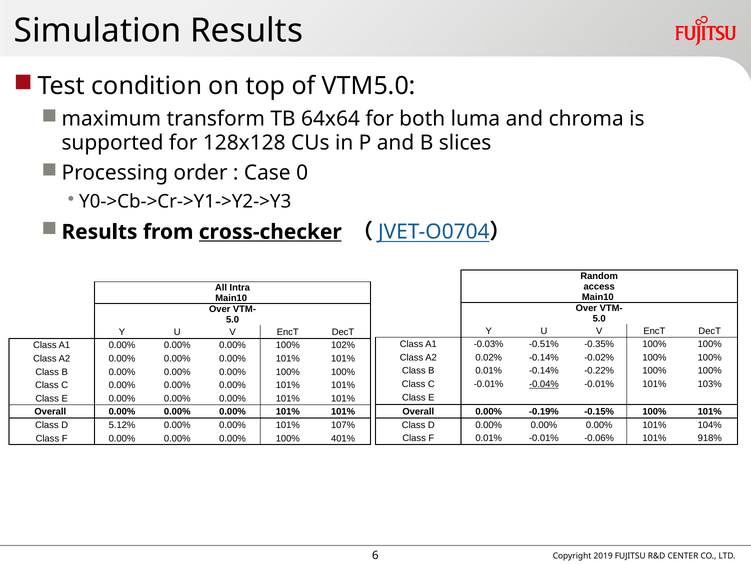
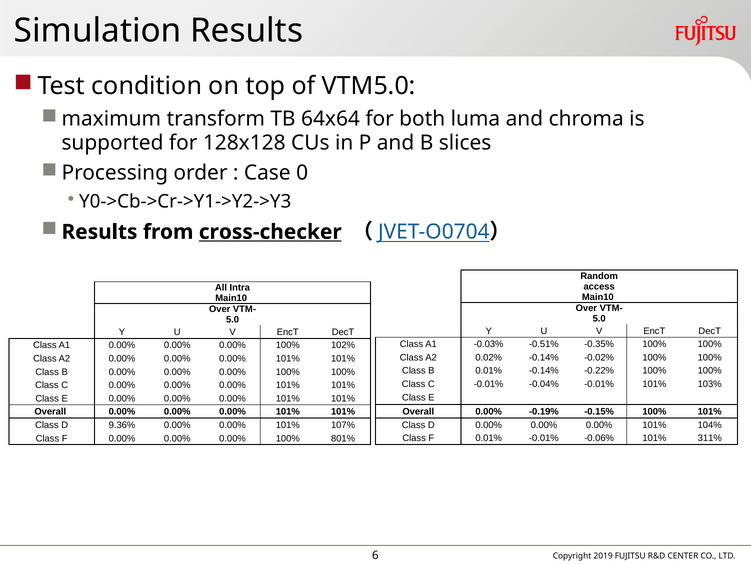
-0.04% underline: present -> none
5.12%: 5.12% -> 9.36%
918%: 918% -> 311%
401%: 401% -> 801%
